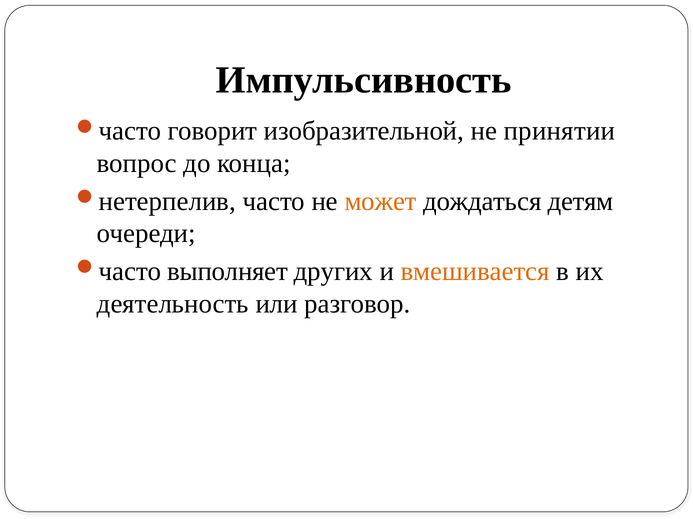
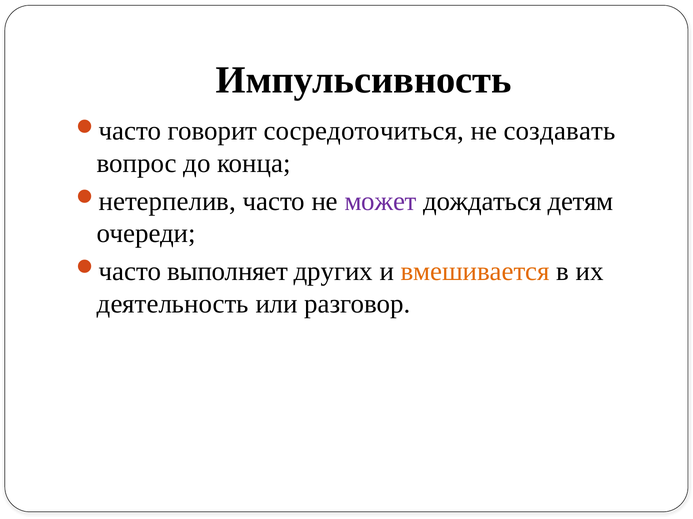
изобразительной: изобразительной -> сосредоточиться
принятии: принятии -> создавать
может colour: orange -> purple
